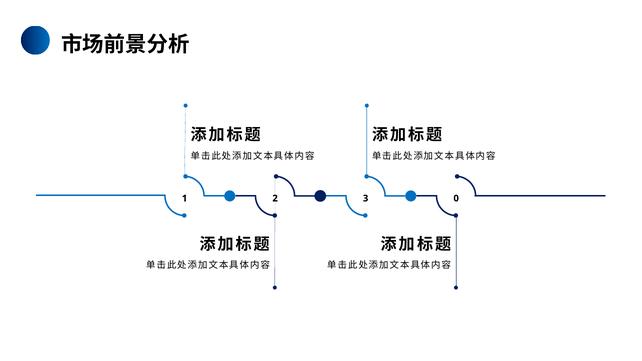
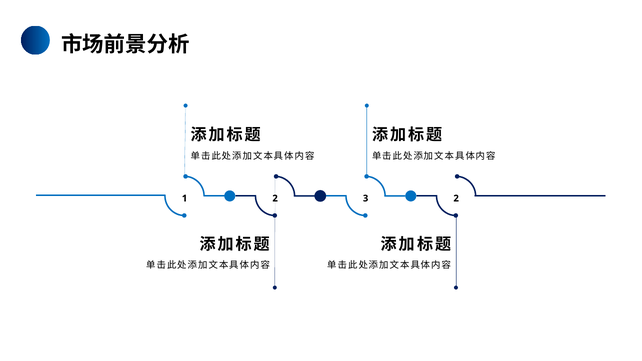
3 0: 0 -> 2
